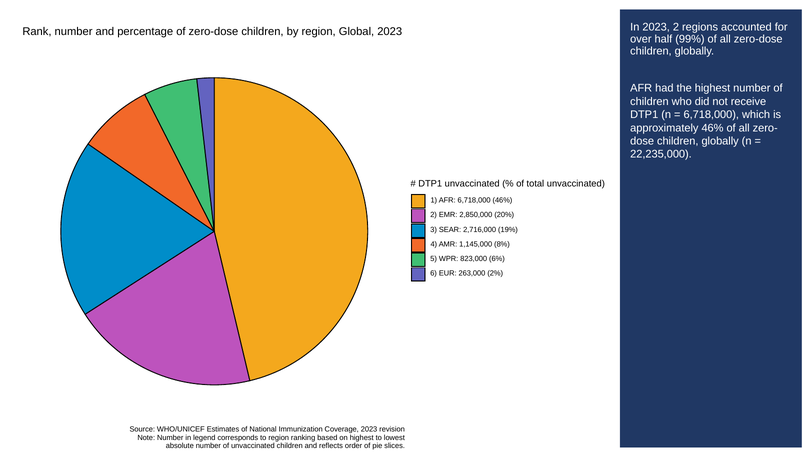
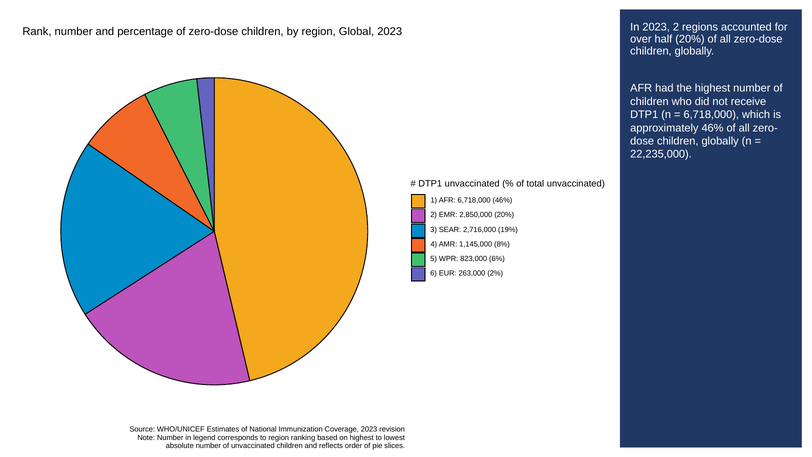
half 99%: 99% -> 20%
